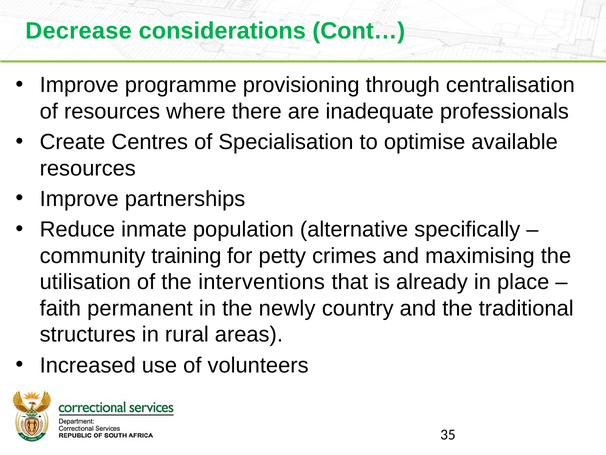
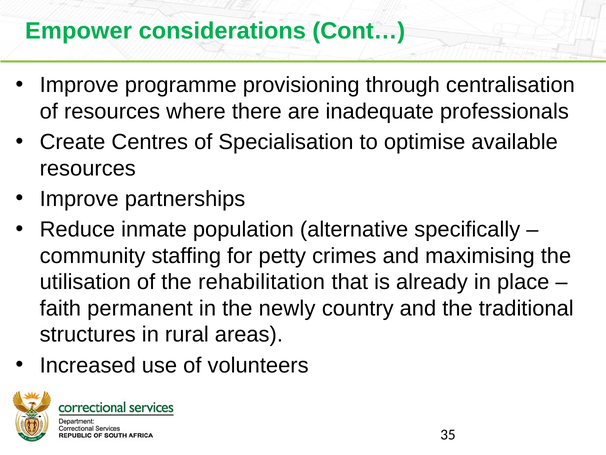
Decrease: Decrease -> Empower
training: training -> staffing
interventions: interventions -> rehabilitation
